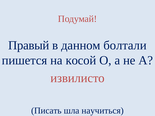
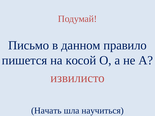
Правый: Правый -> Письмо
болтали: болтали -> правило
Писать: Писать -> Начать
